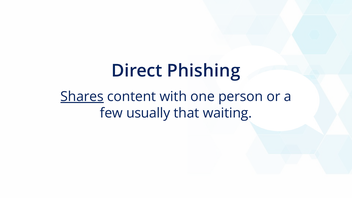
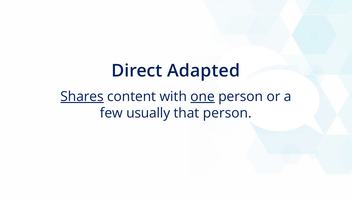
Phishing: Phishing -> Adapted
one underline: none -> present
that waiting: waiting -> person
